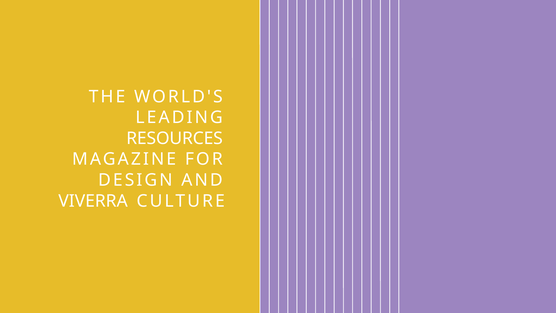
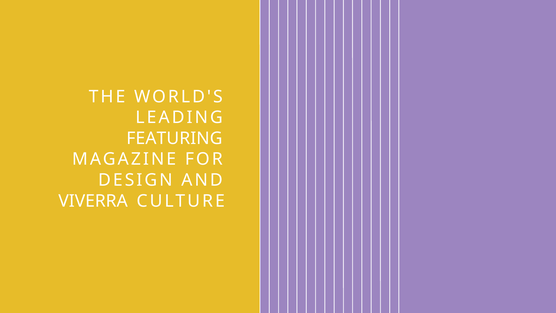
RESOURCES: RESOURCES -> FEATURING
